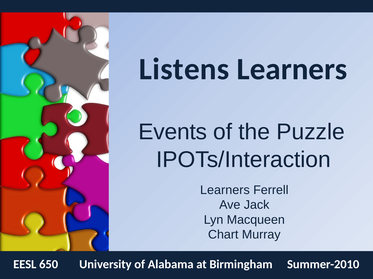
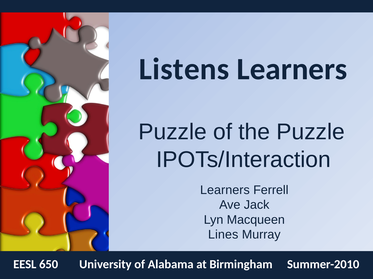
Events at (173, 132): Events -> Puzzle
Chart: Chart -> Lines
